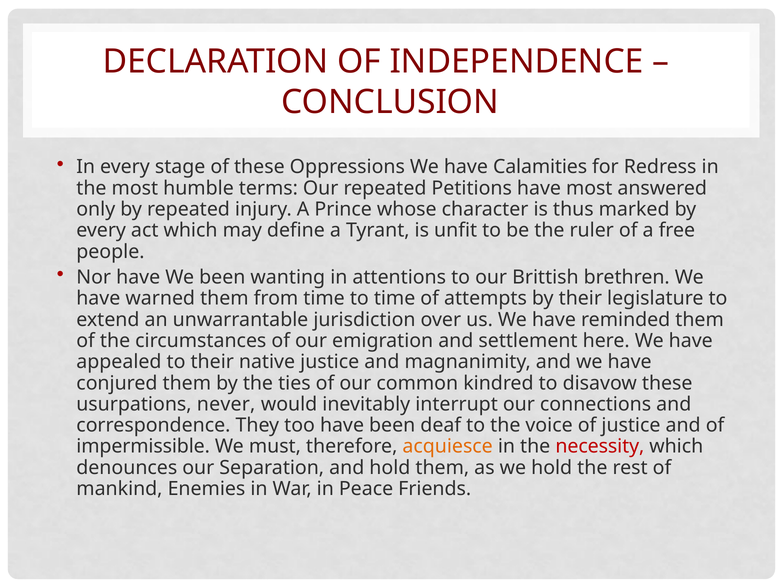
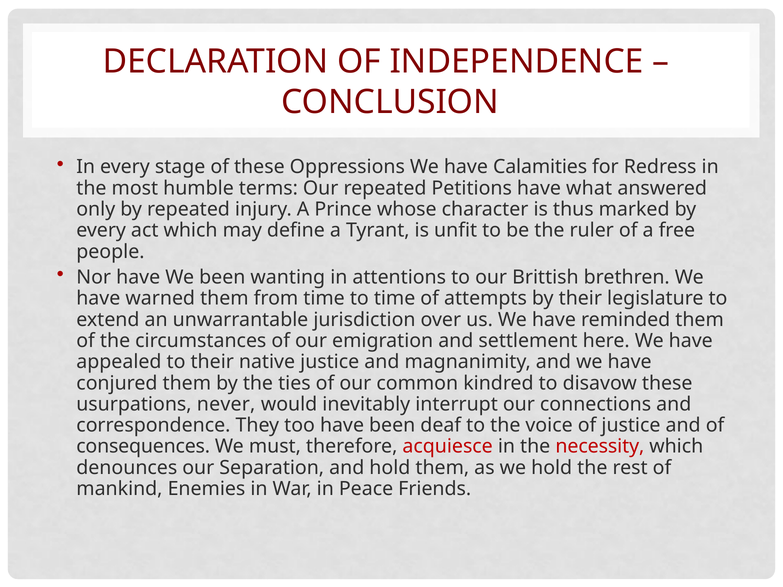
have most: most -> what
impermissible: impermissible -> consequences
acquiesce colour: orange -> red
